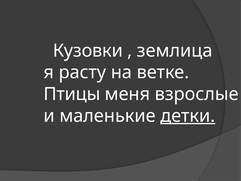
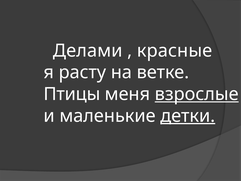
Кузовки: Кузовки -> Делами
землица: землица -> красные
взрослые underline: none -> present
